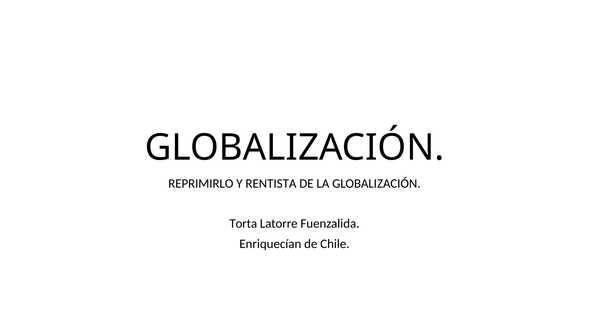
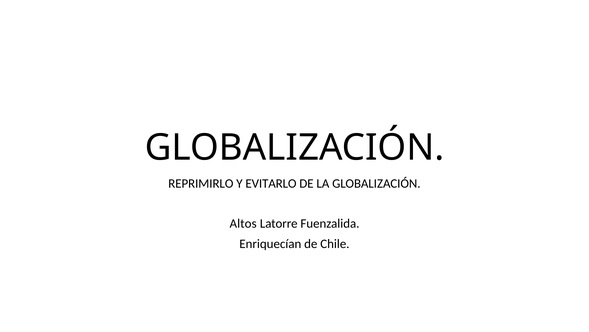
RENTISTA: RENTISTA -> EVITARLO
Torta: Torta -> Altos
